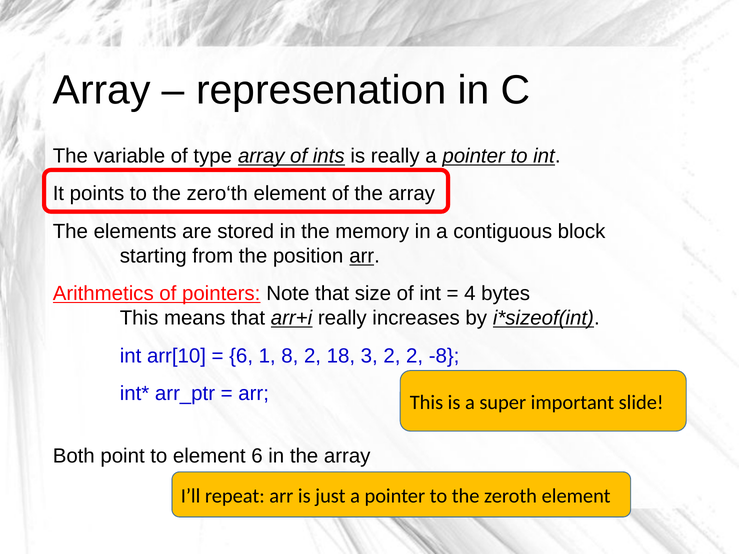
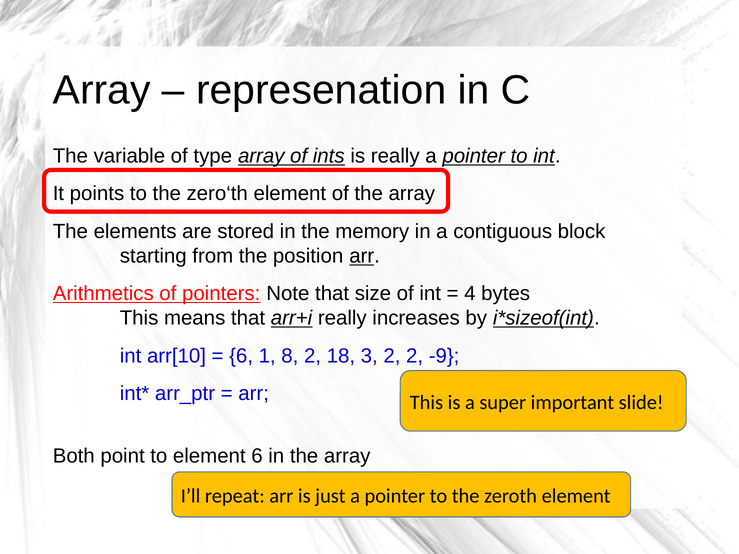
-8: -8 -> -9
